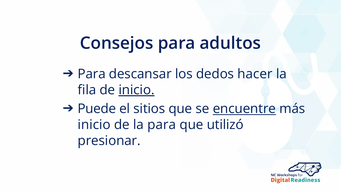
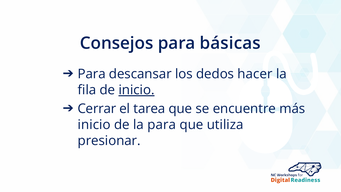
adultos: adultos -> básicas
Puede: Puede -> Cerrar
sitios: sitios -> tarea
encuentre underline: present -> none
utilizó: utilizó -> utiliza
